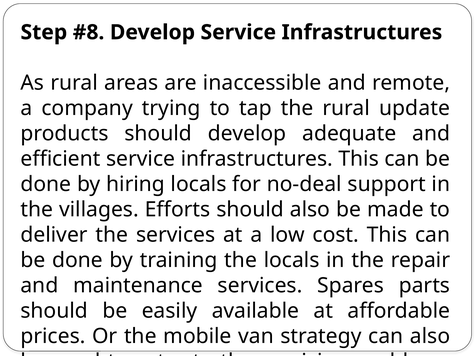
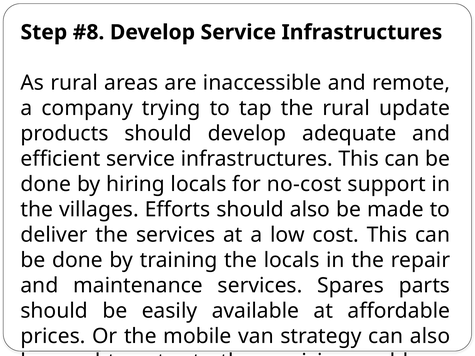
no-deal: no-deal -> no-cost
